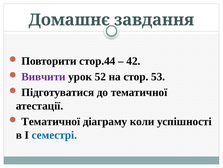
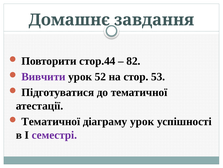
42: 42 -> 82
діаграму коли: коли -> урок
семестрі colour: blue -> purple
